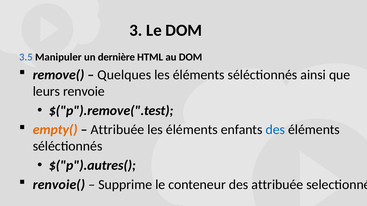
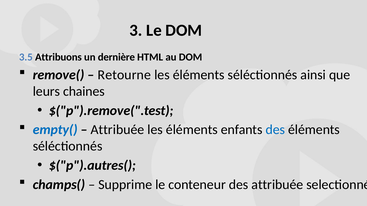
Manipuler: Manipuler -> Attribuons
Quelques: Quelques -> Retourne
renvoie: renvoie -> chaines
empty( colour: orange -> blue
renvoie(: renvoie( -> champs(
